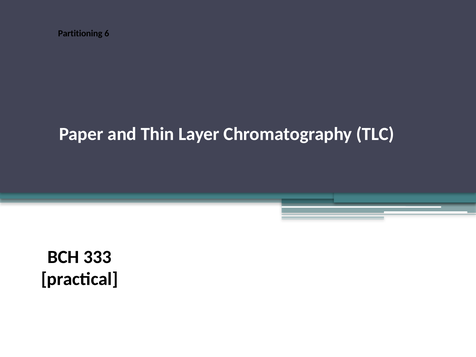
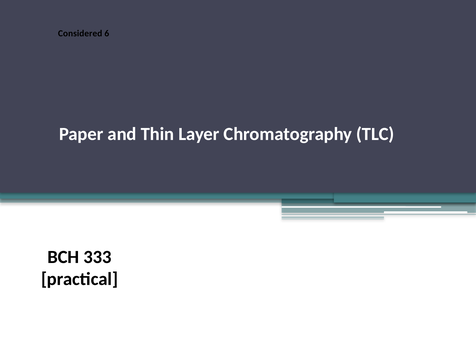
Partitioning: Partitioning -> Considered
